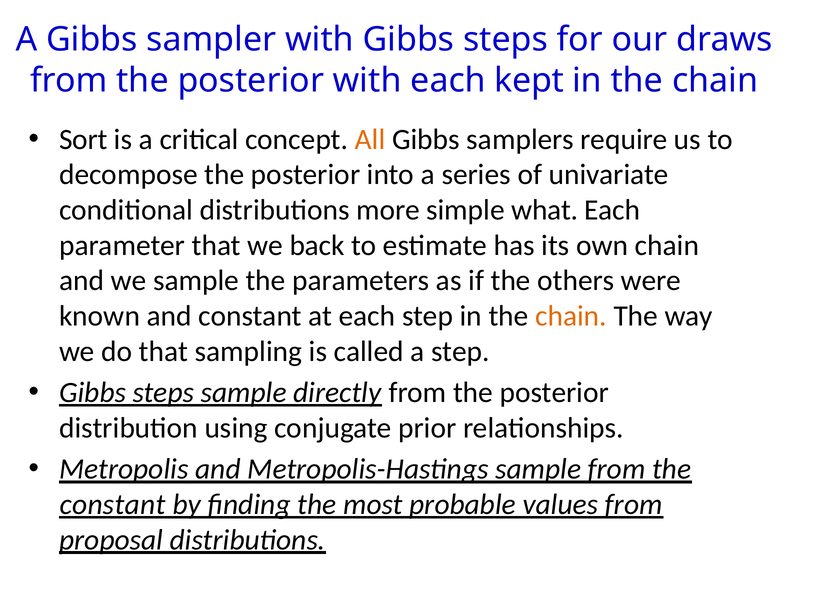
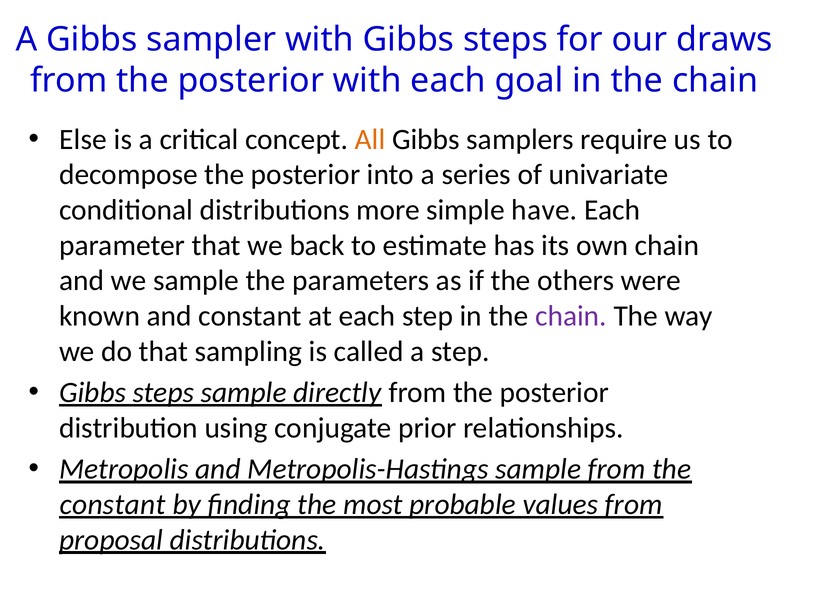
kept: kept -> goal
Sort: Sort -> Else
what: what -> have
chain at (571, 316) colour: orange -> purple
